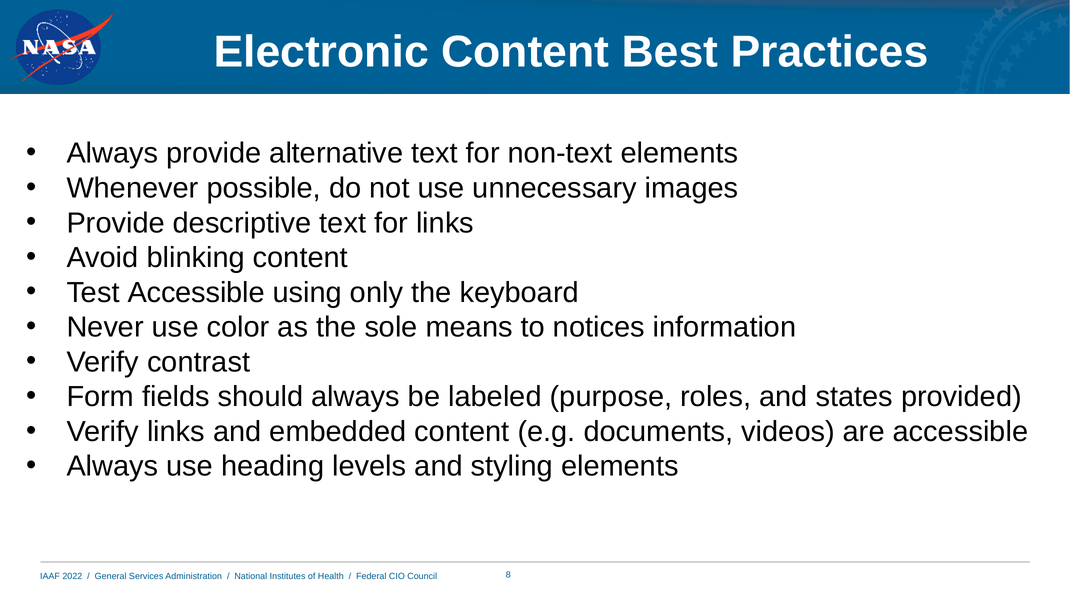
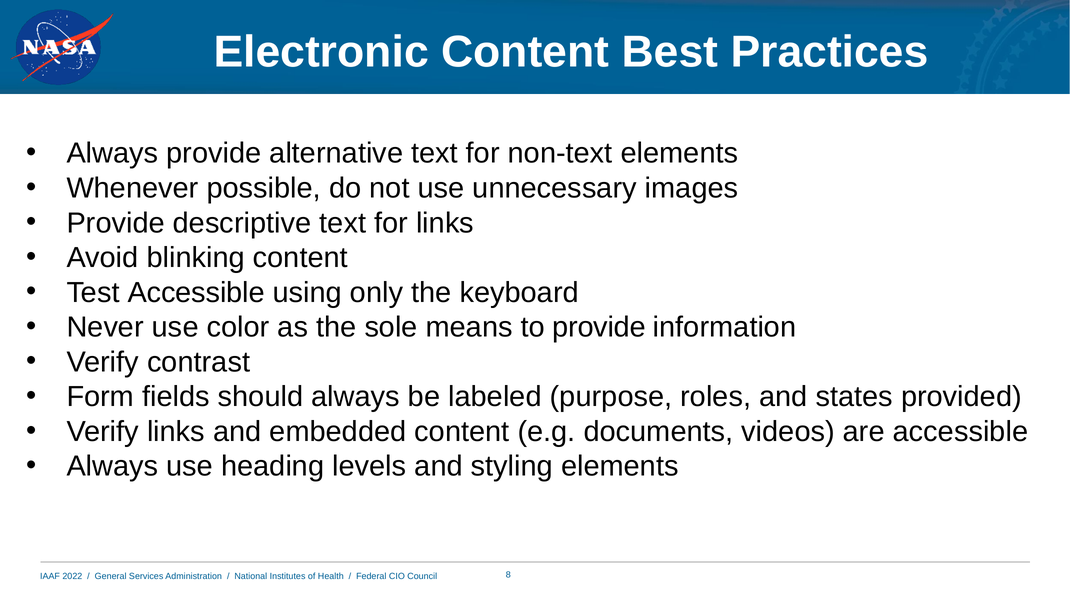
to notices: notices -> provide
